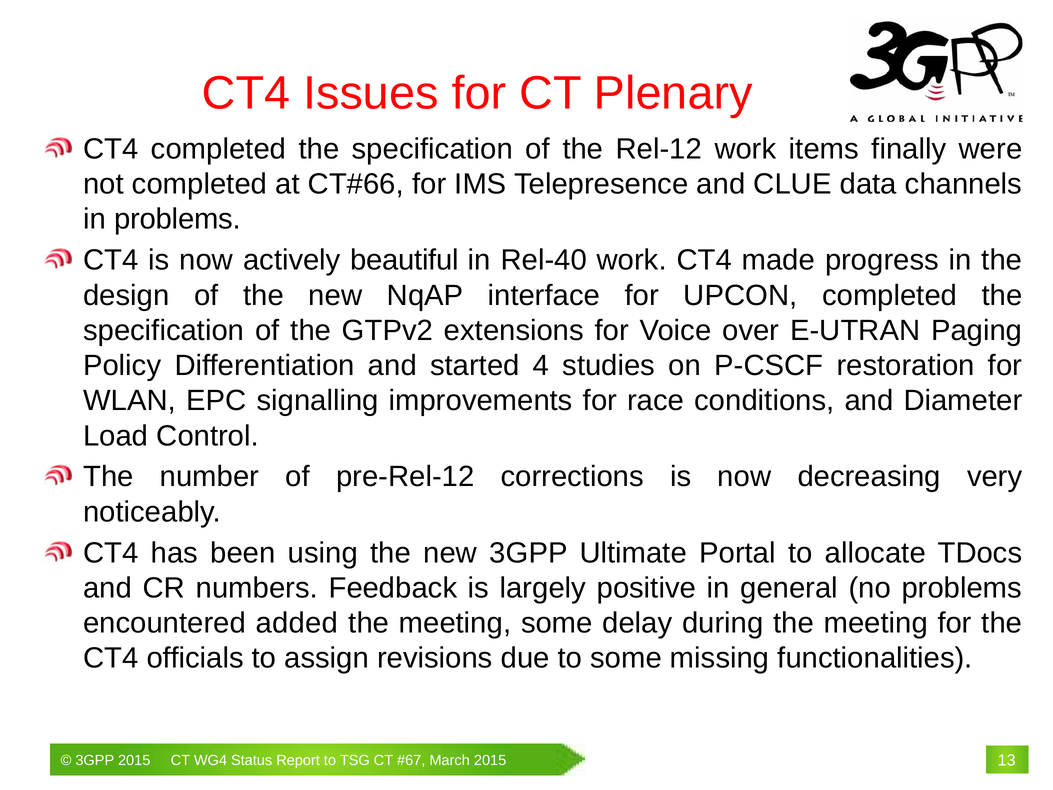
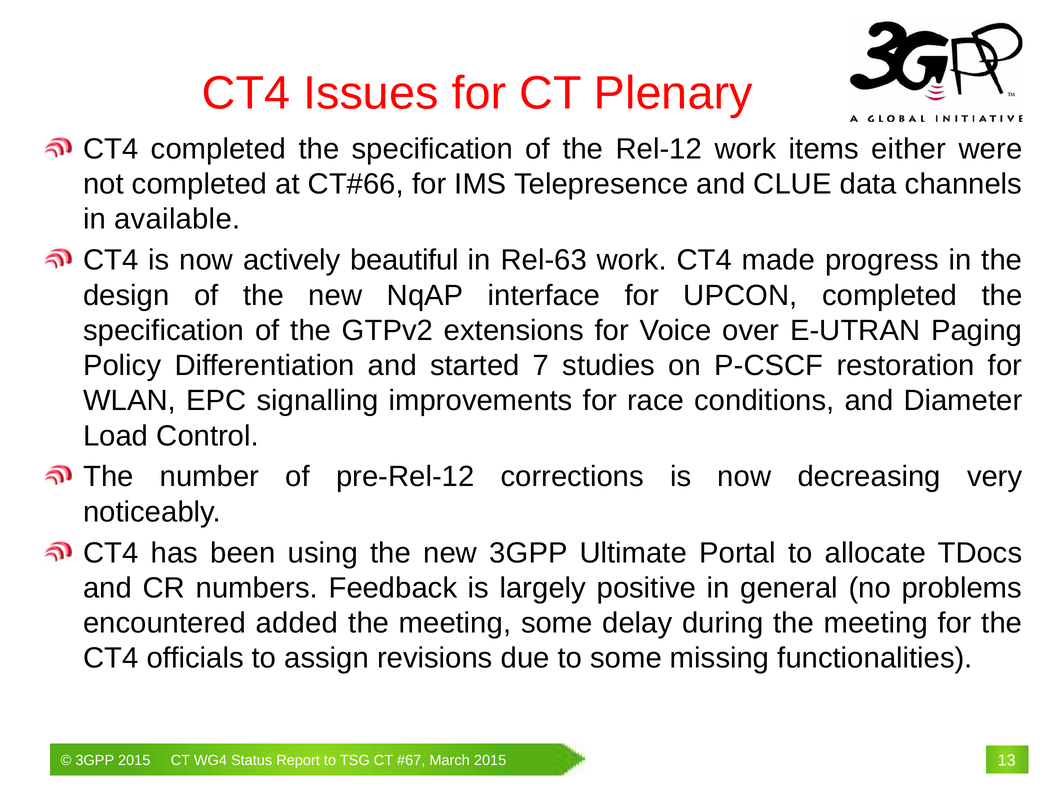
finally: finally -> either
in problems: problems -> available
Rel-40: Rel-40 -> Rel-63
4: 4 -> 7
